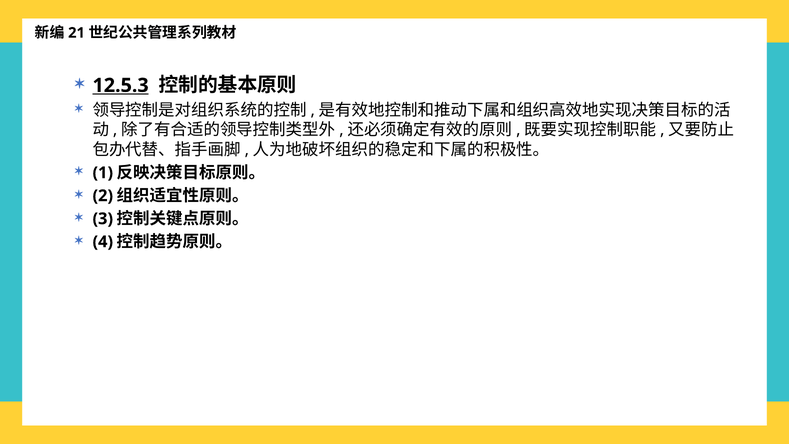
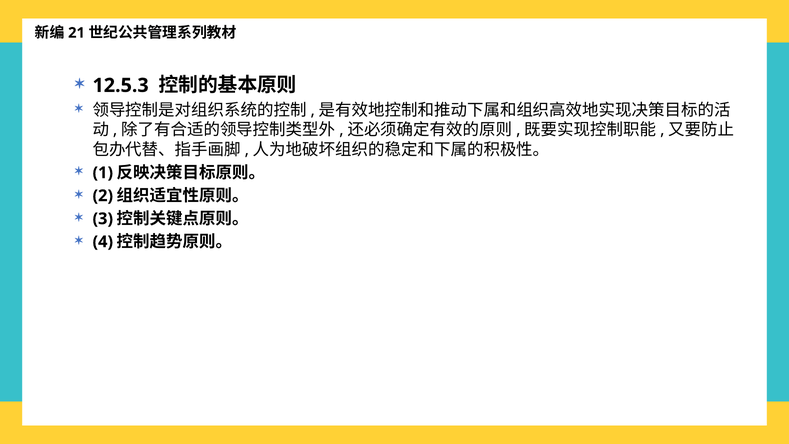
12.5.3 underline: present -> none
